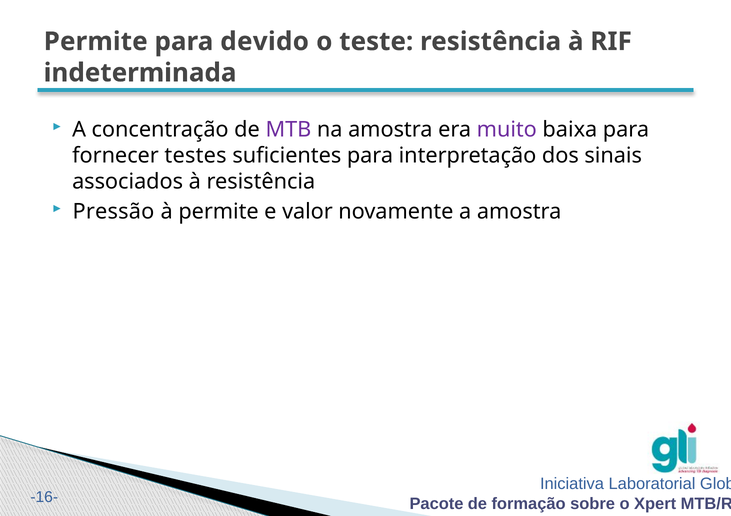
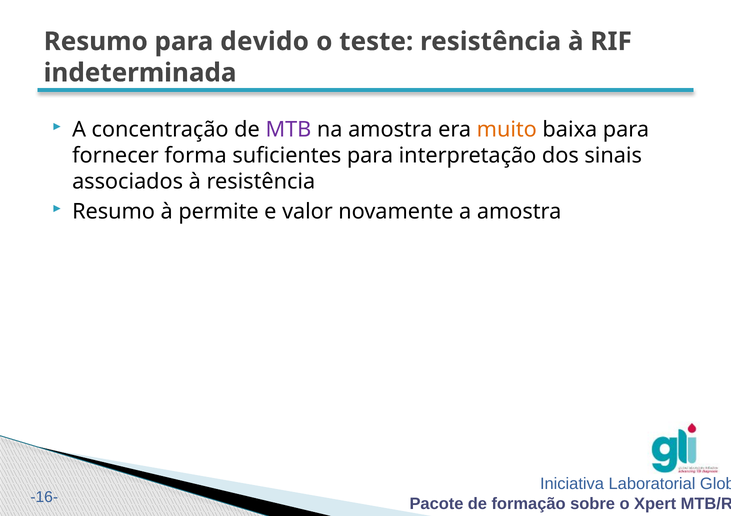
Permite at (96, 42): Permite -> Resumo
muito colour: purple -> orange
testes: testes -> forma
Pressão at (113, 212): Pressão -> Resumo
